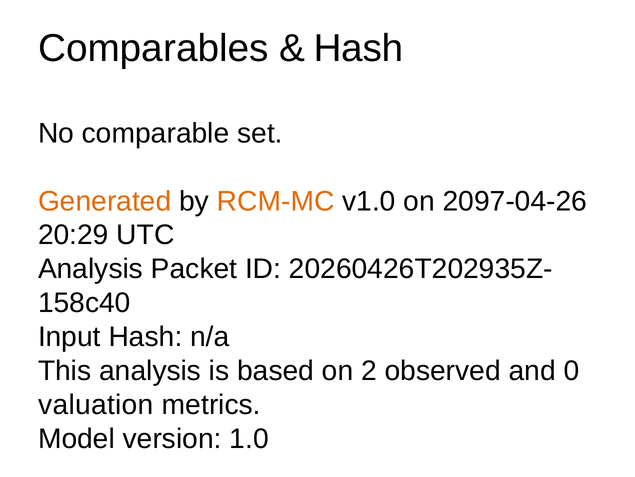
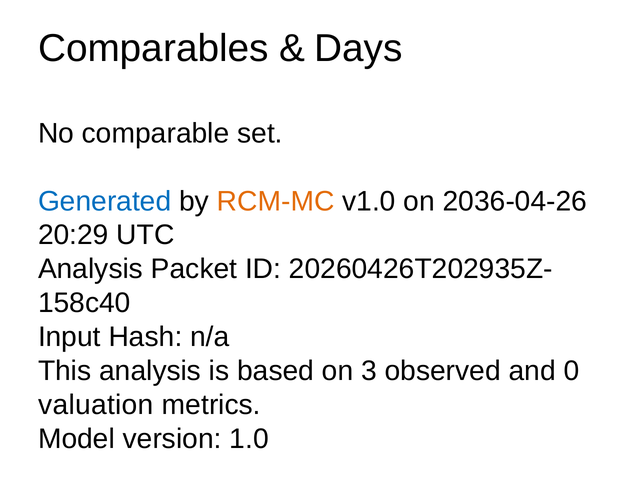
Hash at (358, 48): Hash -> Days
Generated colour: orange -> blue
2097-04-26: 2097-04-26 -> 2036-04-26
2: 2 -> 3
